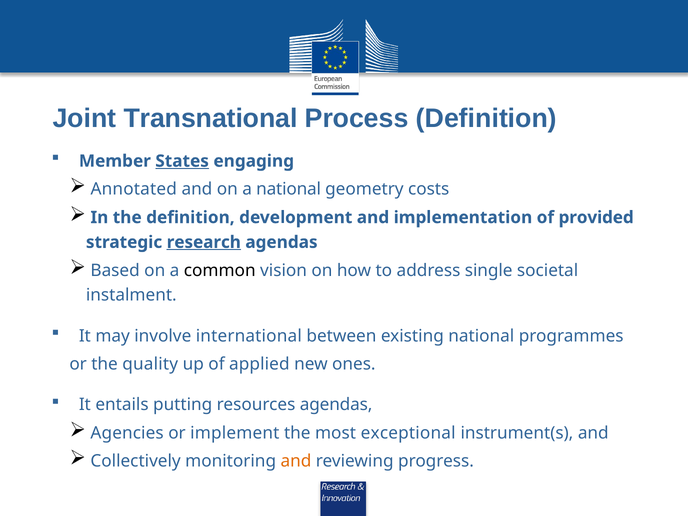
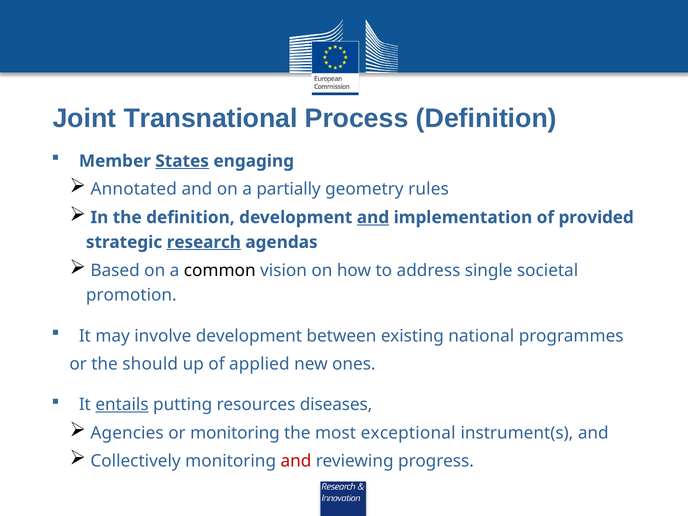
a national: national -> partially
costs: costs -> rules
and at (373, 217) underline: none -> present
instalment: instalment -> promotion
involve international: international -> development
quality: quality -> should
entails underline: none -> present
resources agendas: agendas -> diseases
or implement: implement -> monitoring
and at (296, 461) colour: orange -> red
